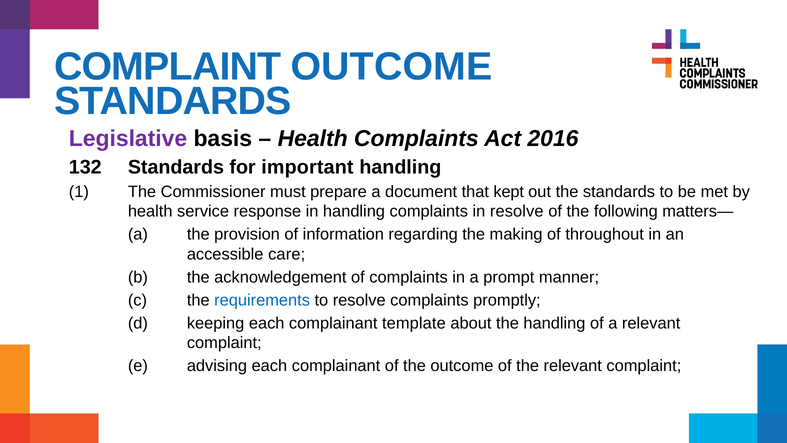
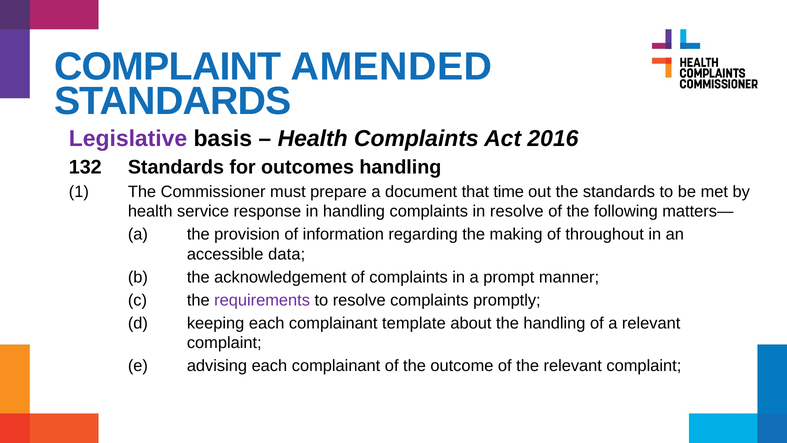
COMPLAINT OUTCOME: OUTCOME -> AMENDED
important: important -> outcomes
kept: kept -> time
care: care -> data
requirements colour: blue -> purple
